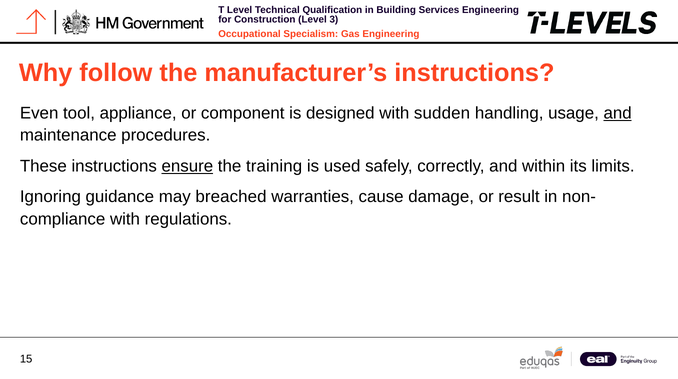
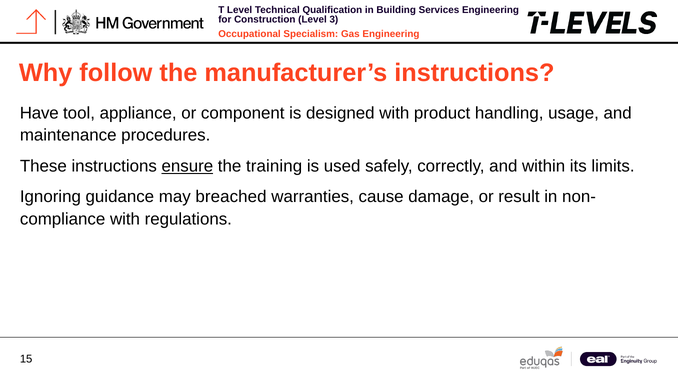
Even: Even -> Have
sudden: sudden -> product
and at (618, 113) underline: present -> none
